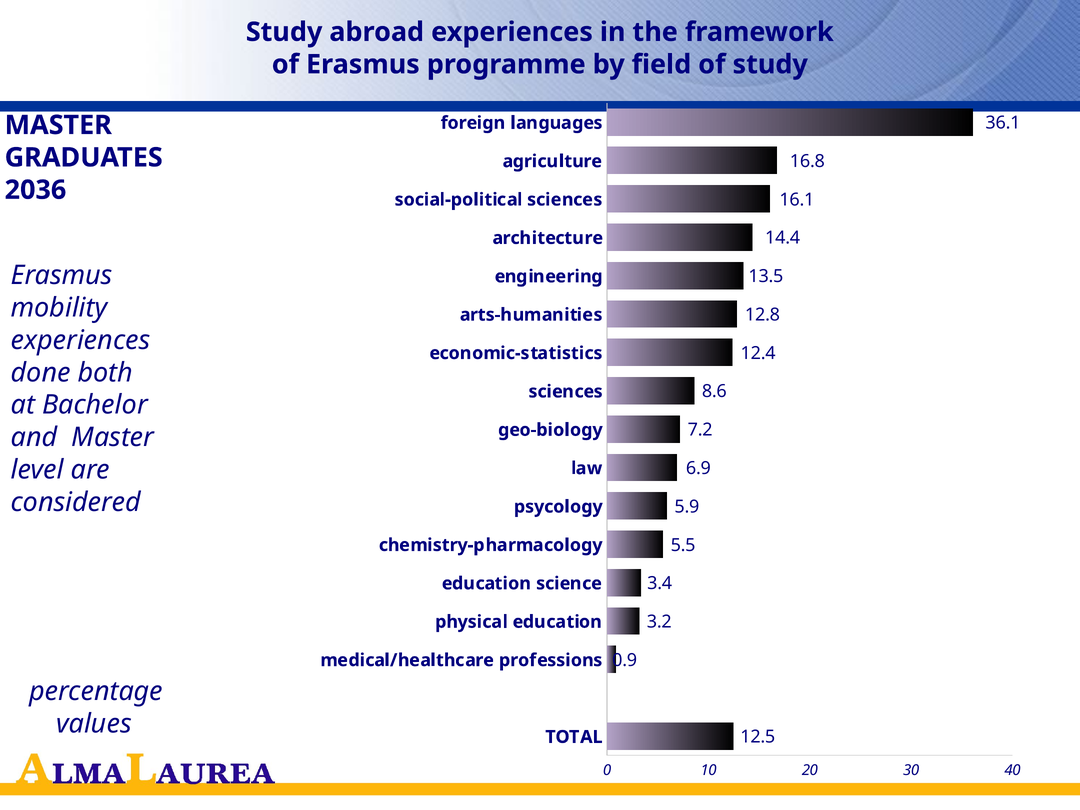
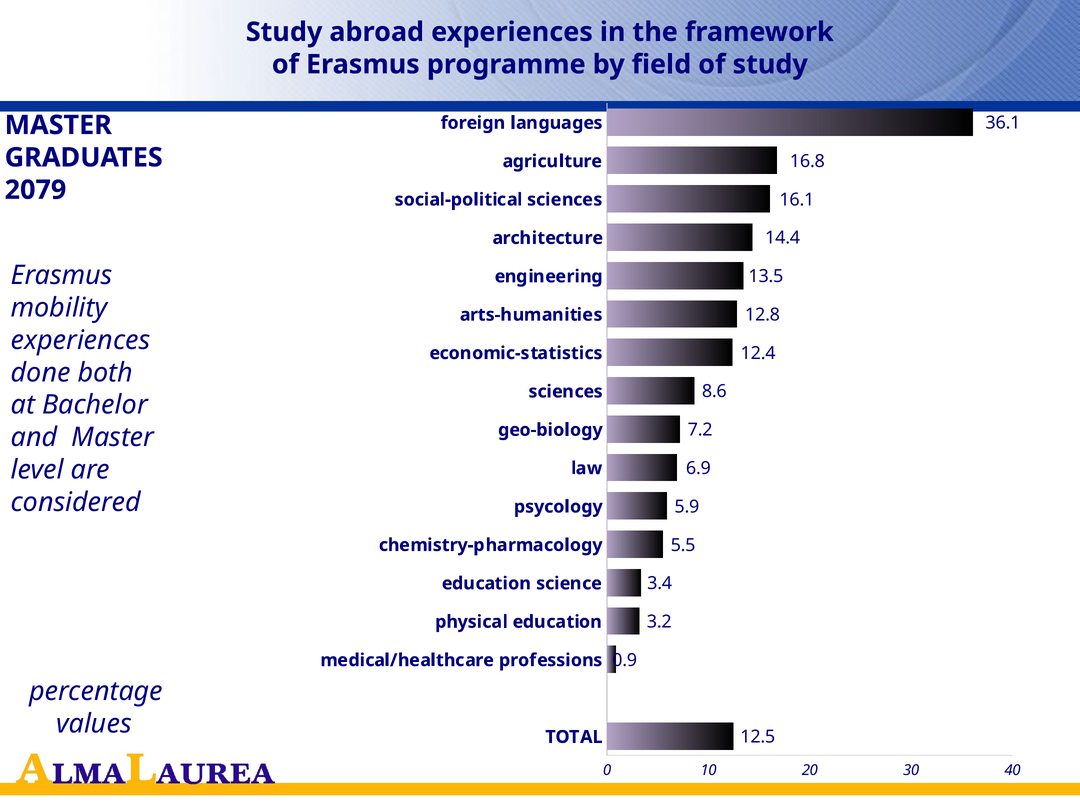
2036: 2036 -> 2079
